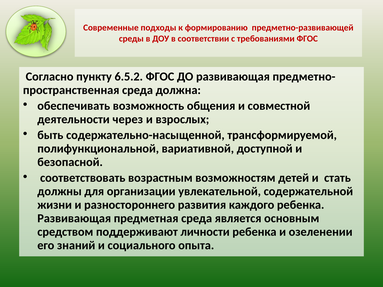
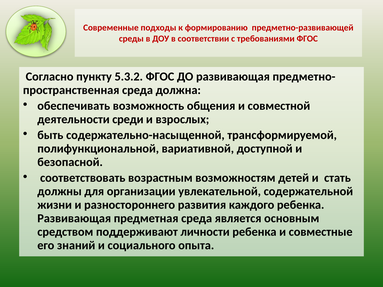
6.5.2: 6.5.2 -> 5.3.2
через: через -> среди
озеленении: озеленении -> совместные
